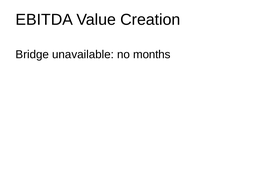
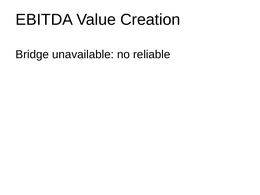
months: months -> reliable
